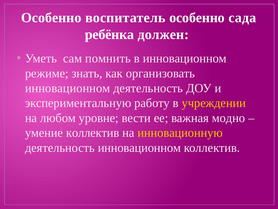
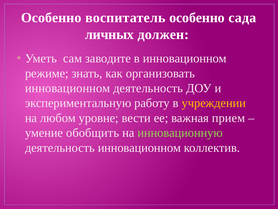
ребёнка: ребёнка -> личных
помнить: помнить -> заводите
модно: модно -> прием
умение коллектив: коллектив -> обобщить
инновационную colour: yellow -> light green
